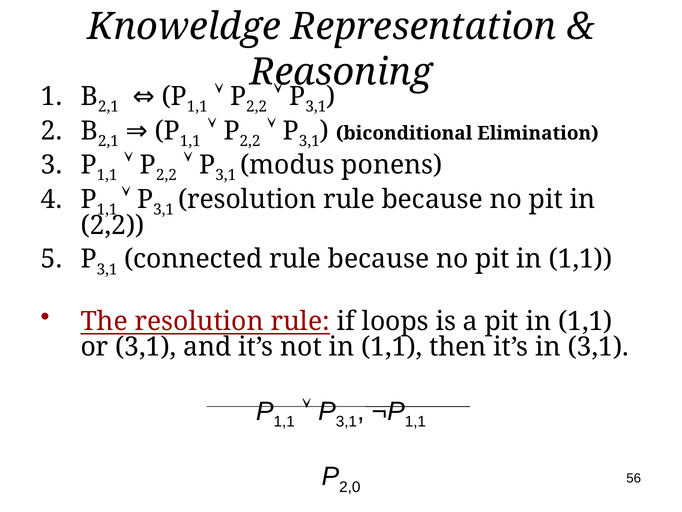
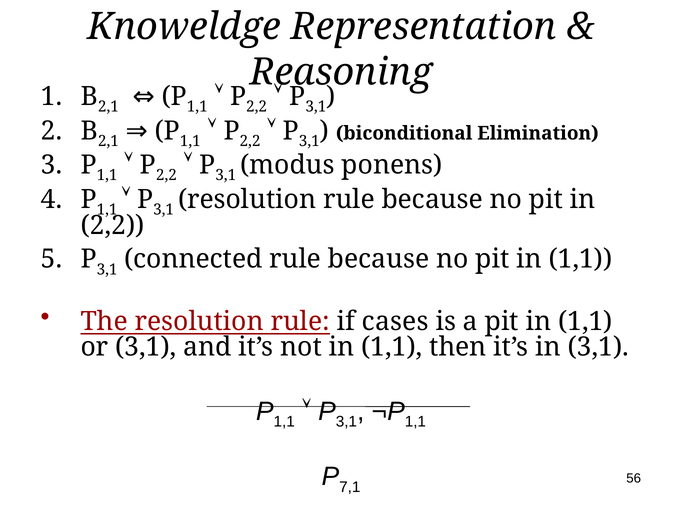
loops: loops -> cases
2,0: 2,0 -> 7,1
